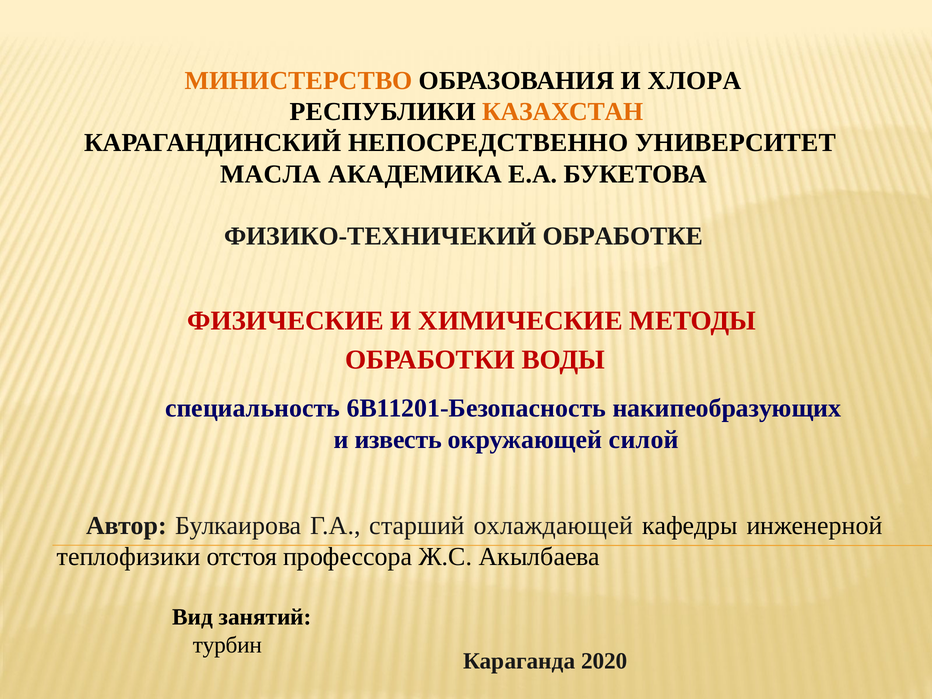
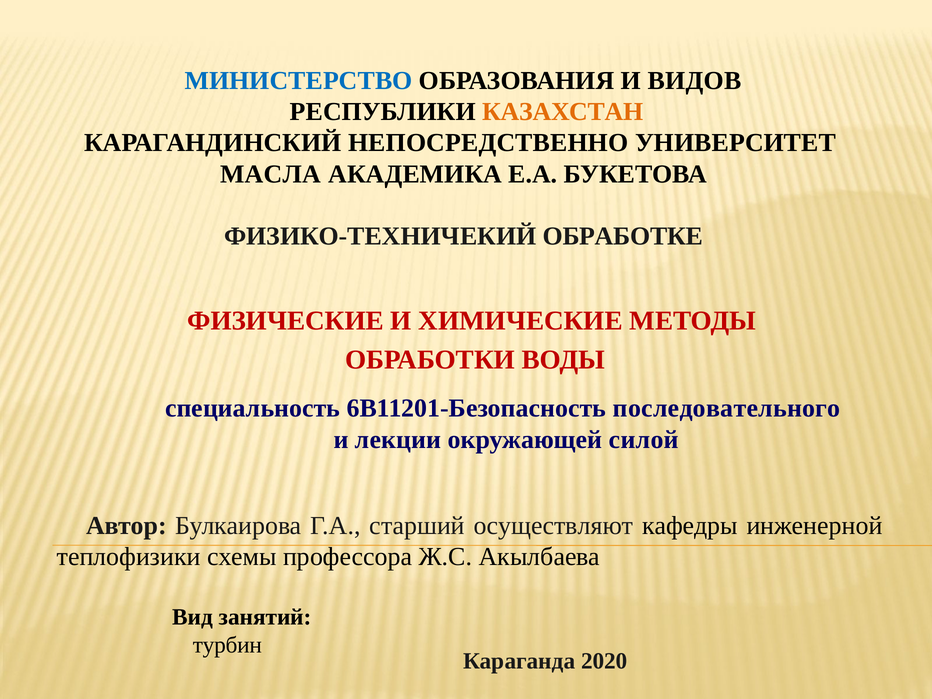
МИНИСТЕРСТВО colour: orange -> blue
ХЛОРА: ХЛОРА -> ВИДОВ
накипеобразующих: накипеобразующих -> последовательного
известь: известь -> лекции
охлаждающей: охлаждающей -> осуществляют
отстоя: отстоя -> схемы
